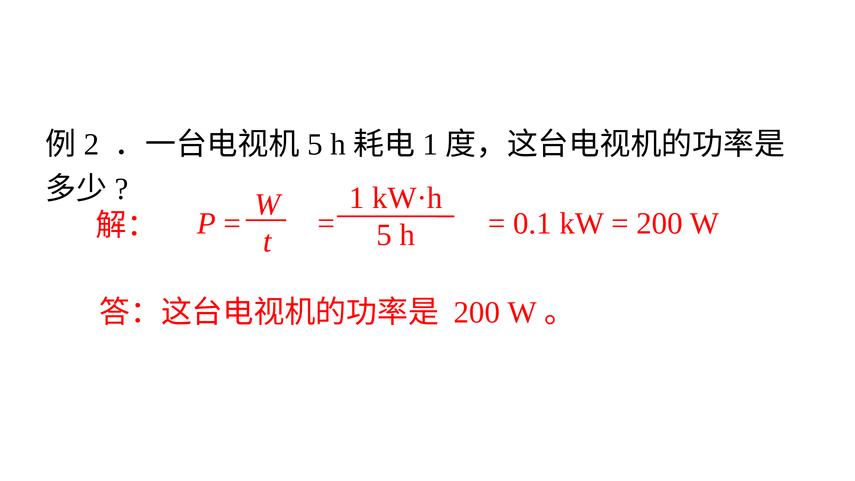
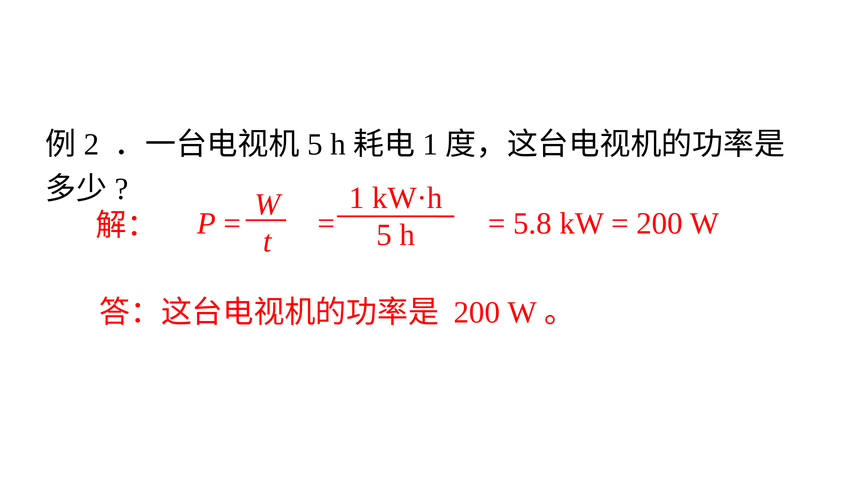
0.1: 0.1 -> 5.8
